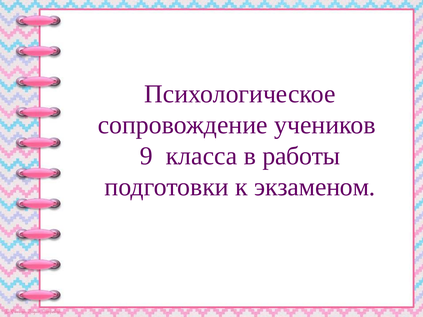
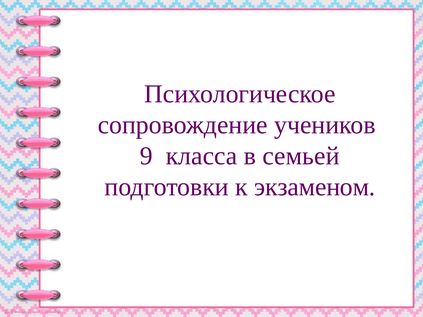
работы: работы -> семьей
